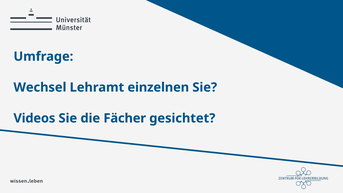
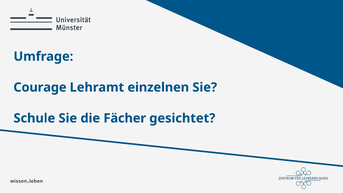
Wechsel: Wechsel -> Courage
Videos: Videos -> Schule
